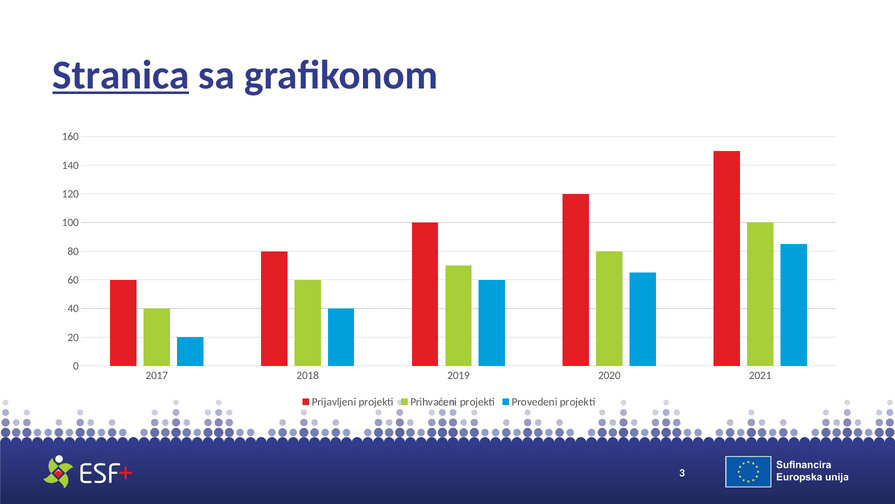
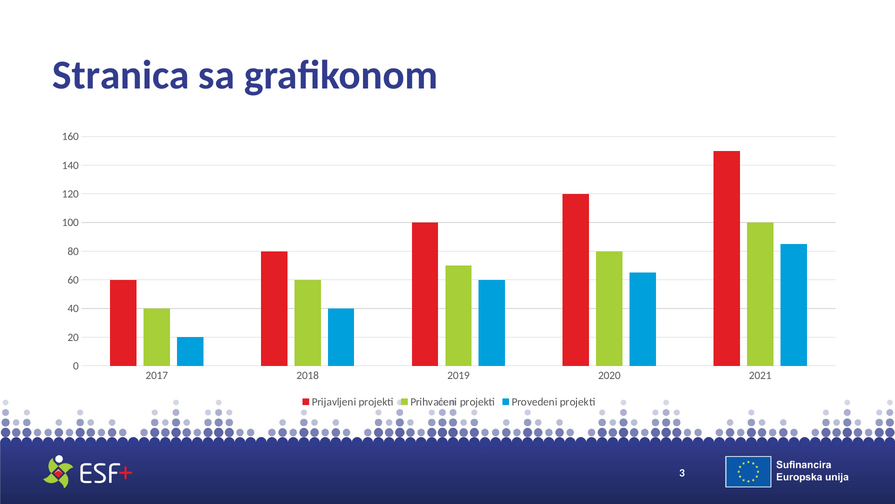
Stranica underline: present -> none
